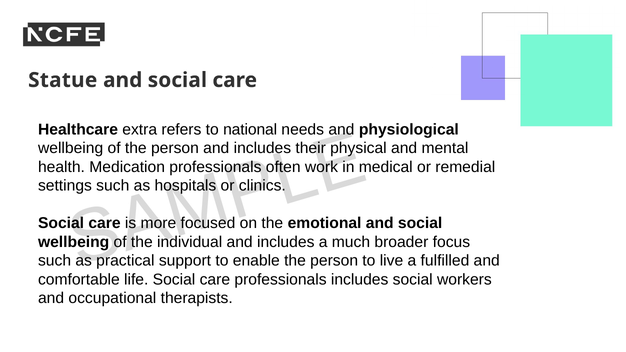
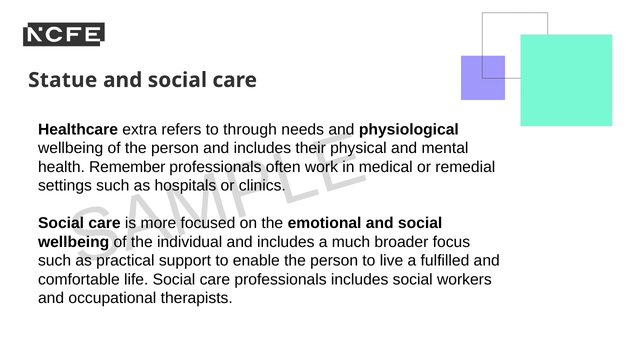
national: national -> through
Medication: Medication -> Remember
